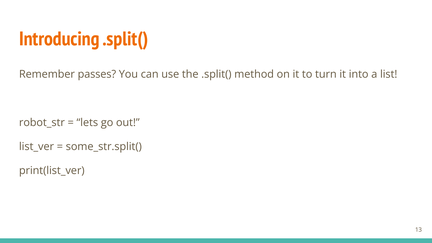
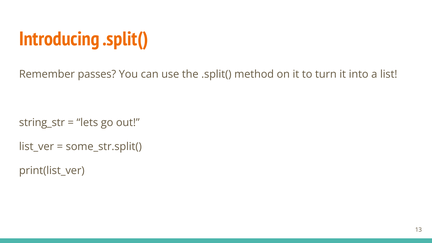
robot_str: robot_str -> string_str
